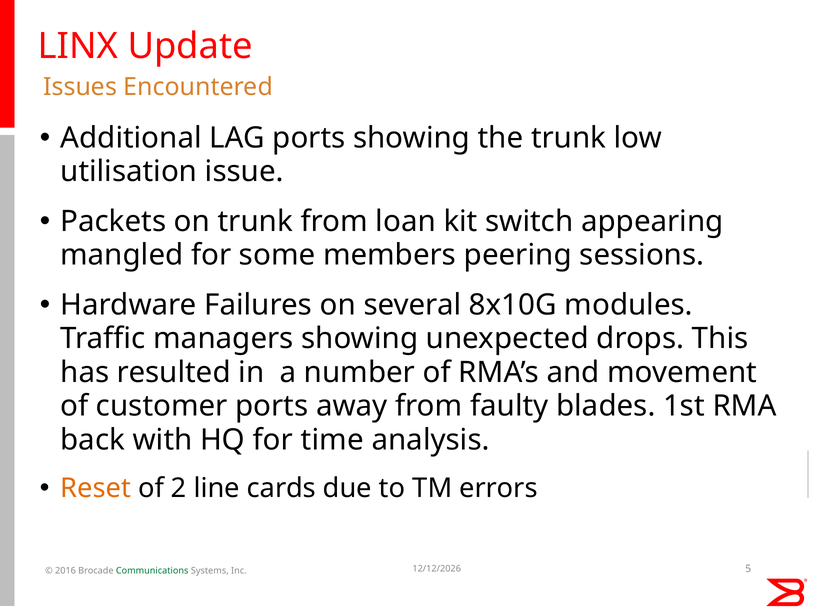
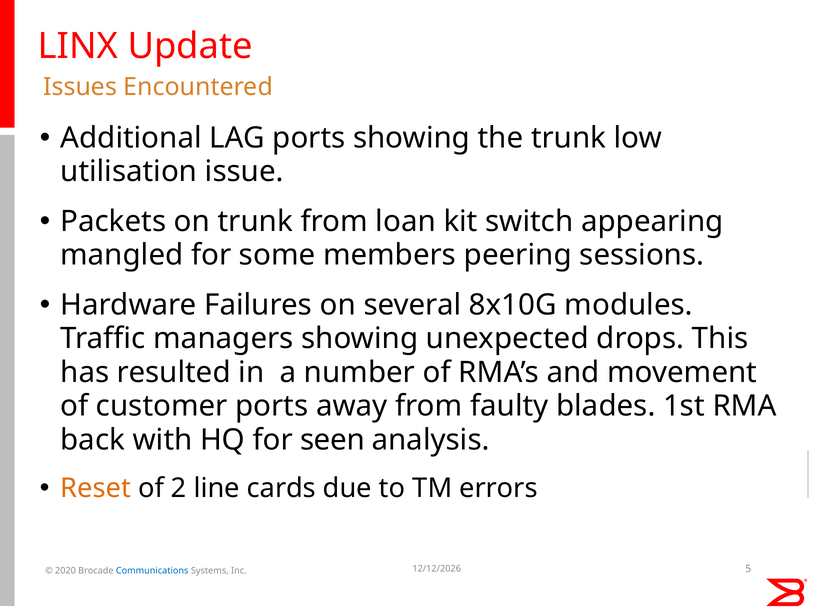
time: time -> seen
2016: 2016 -> 2020
Communications colour: green -> blue
